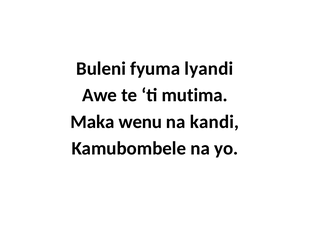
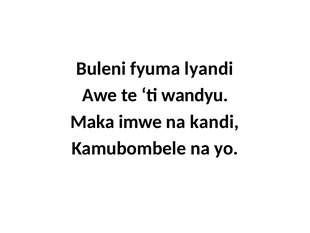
mutima: mutima -> wandyu
wenu: wenu -> imwe
